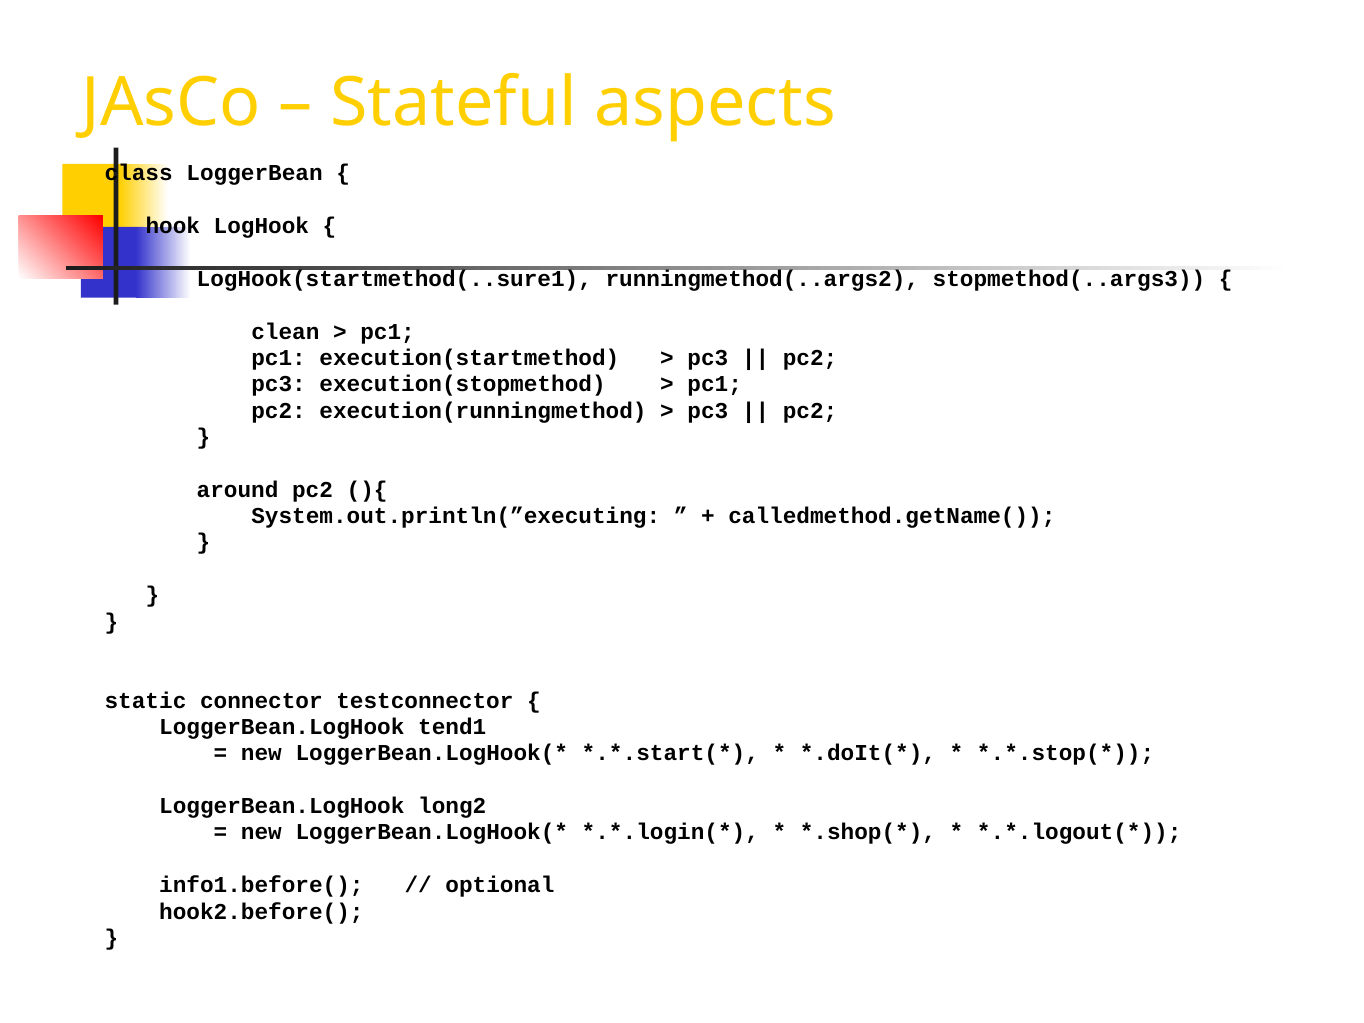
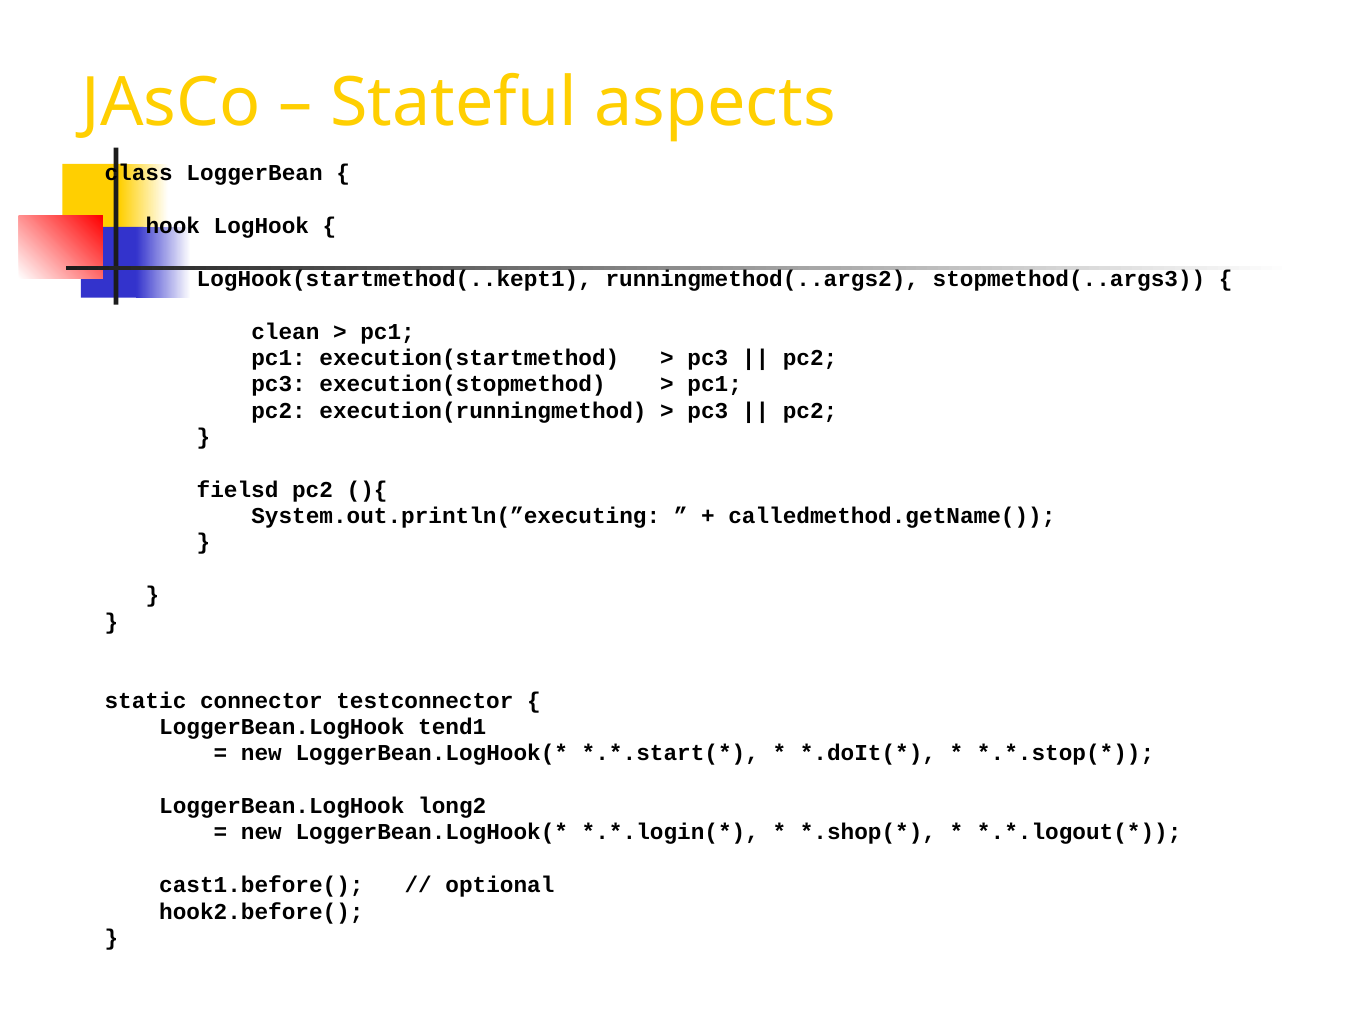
LogHook(startmethod(..sure1: LogHook(startmethod(..sure1 -> LogHook(startmethod(..kept1
around: around -> fielsd
info1.before(: info1.before( -> cast1.before(
